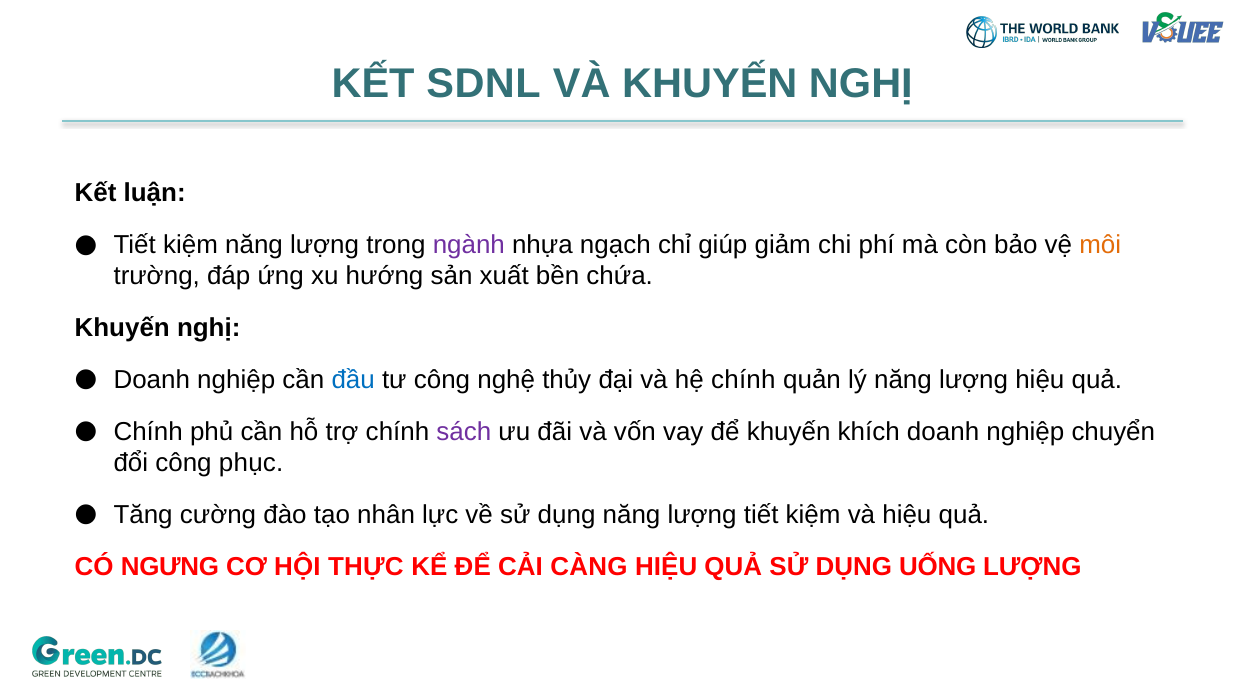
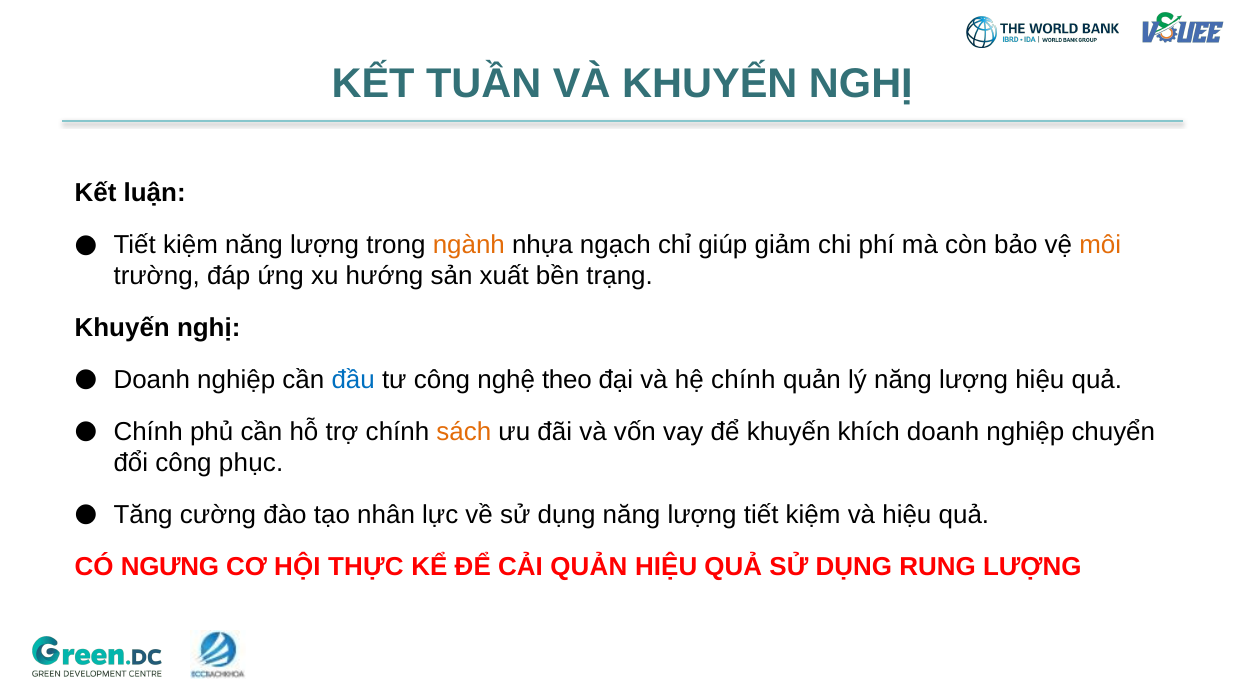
SDNL: SDNL -> TUẦN
ngành colour: purple -> orange
chứa: chứa -> trạng
thủy: thủy -> theo
sách colour: purple -> orange
CẢI CÀNG: CÀNG -> QUẢN
UỐNG: UỐNG -> RUNG
